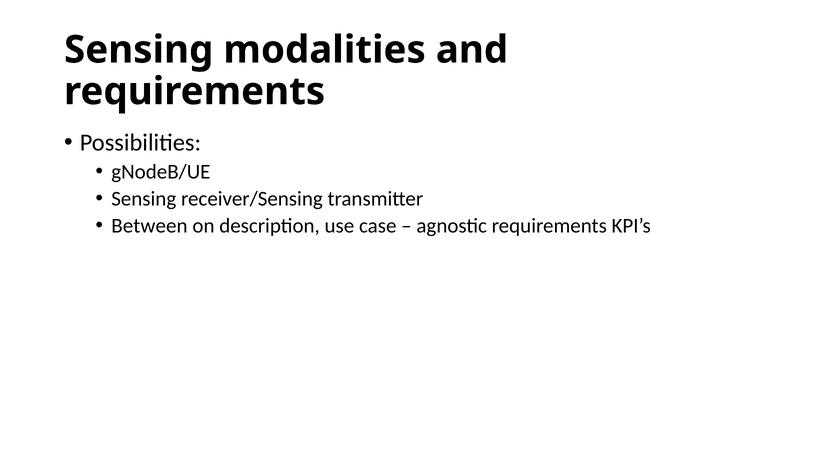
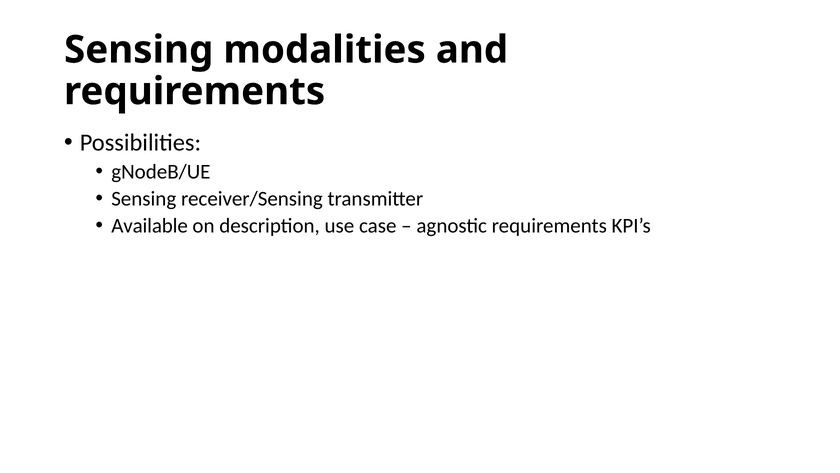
Between: Between -> Available
